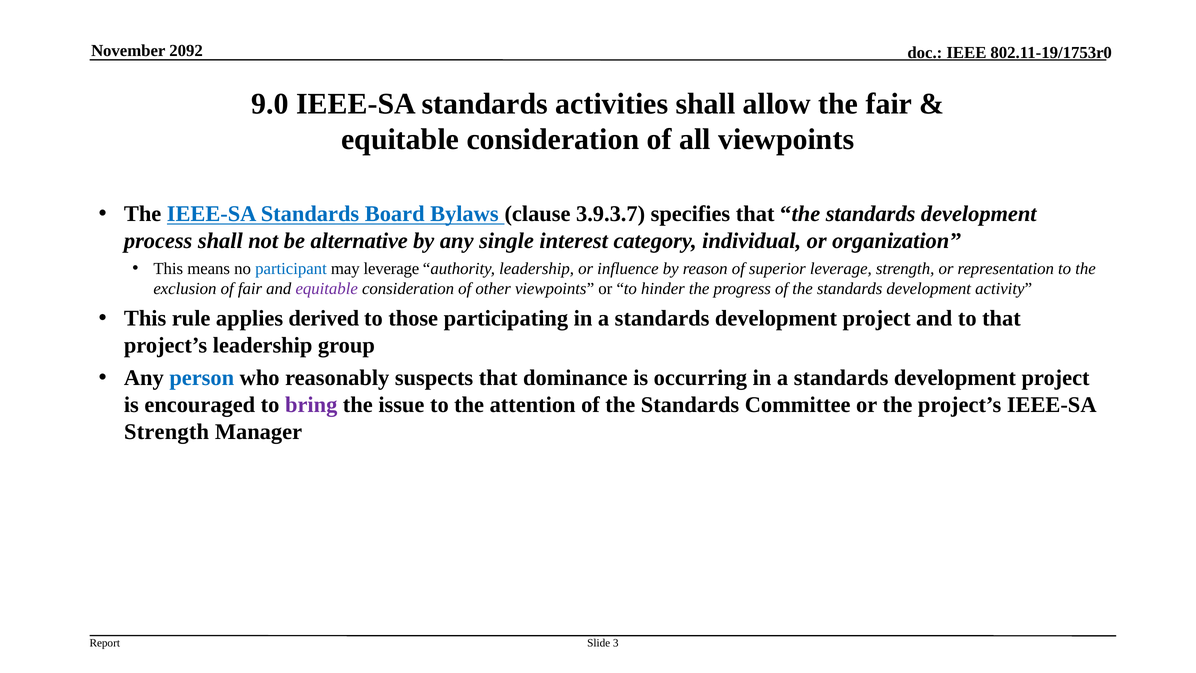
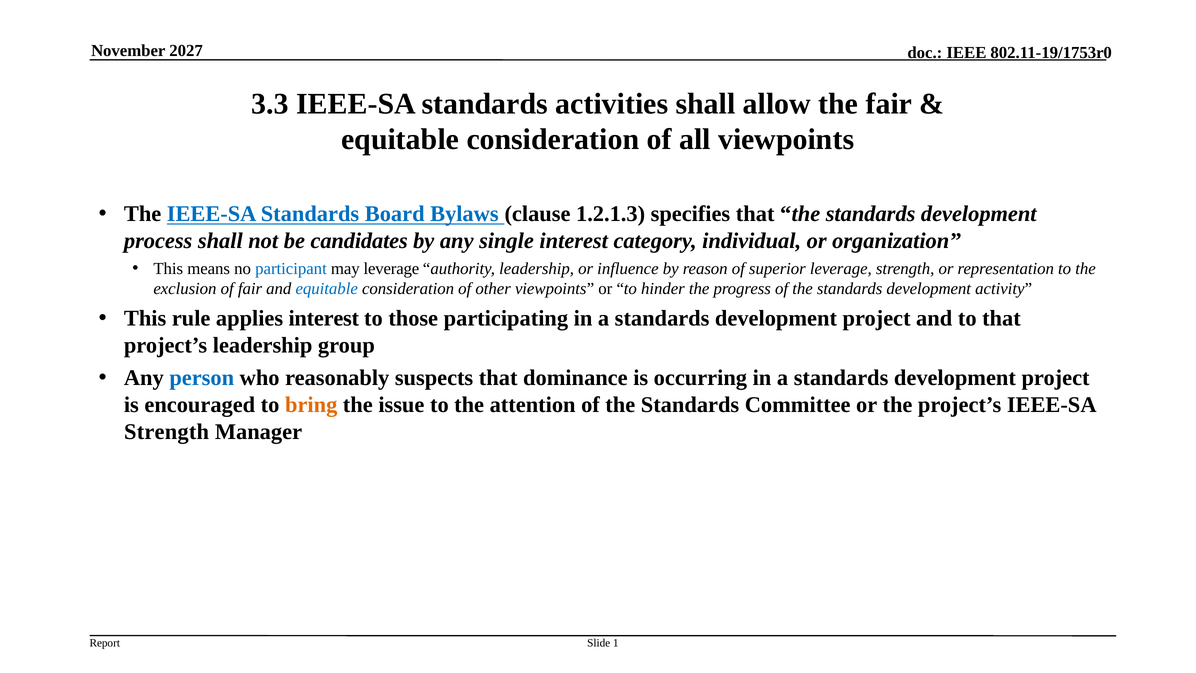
2092: 2092 -> 2027
9.0: 9.0 -> 3.3
3.9.3.7: 3.9.3.7 -> 1.2.1.3
alternative: alternative -> candidates
equitable at (327, 289) colour: purple -> blue
applies derived: derived -> interest
bring colour: purple -> orange
3: 3 -> 1
